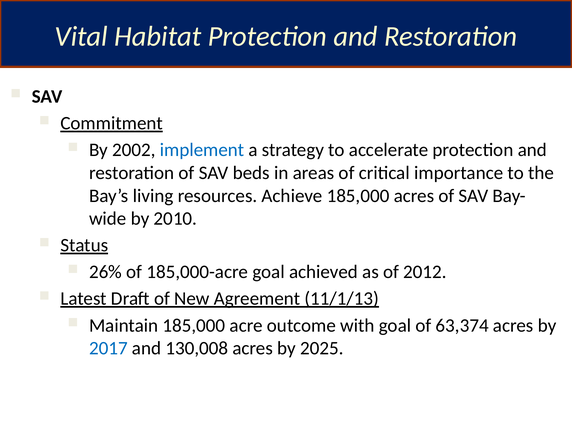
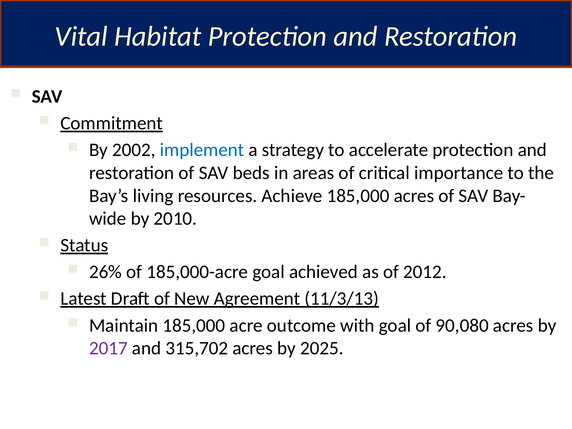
11/1/13: 11/1/13 -> 11/3/13
63,374: 63,374 -> 90,080
2017 colour: blue -> purple
130,008: 130,008 -> 315,702
